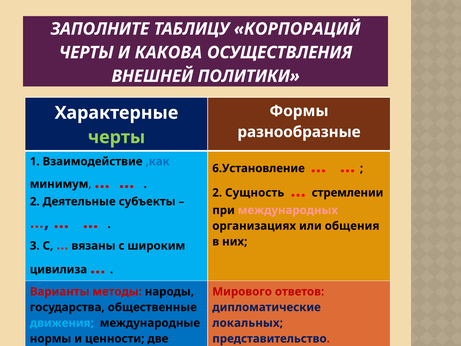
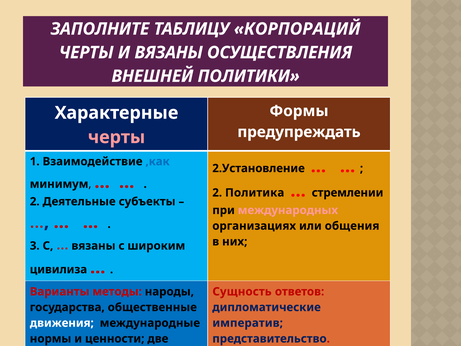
И КАКОВА: КАКОВА -> ВЯЗАНЫ
разнообразные: разнообразные -> предупреждать
черты at (117, 137) colour: light green -> pink
6.Установление: 6.Установление -> 2.Установление
Сущность: Сущность -> Политика
Мирового: Мирового -> Сущность
движения colour: light blue -> white
локальных: локальных -> императив
